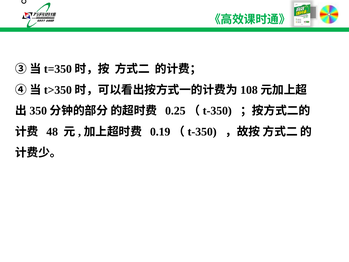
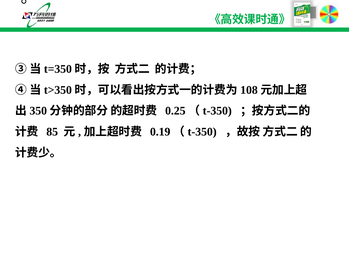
48: 48 -> 85
